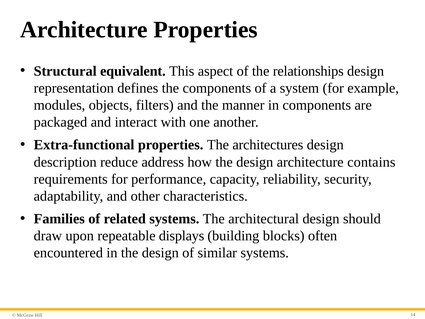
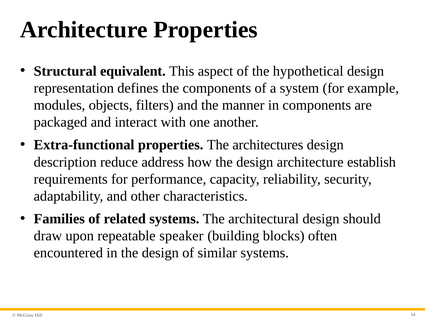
relationships: relationships -> hypothetical
contains: contains -> establish
displays: displays -> speaker
